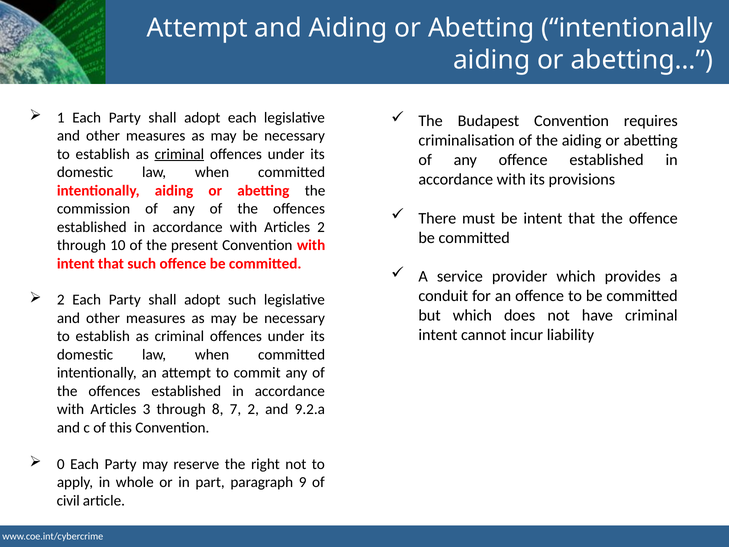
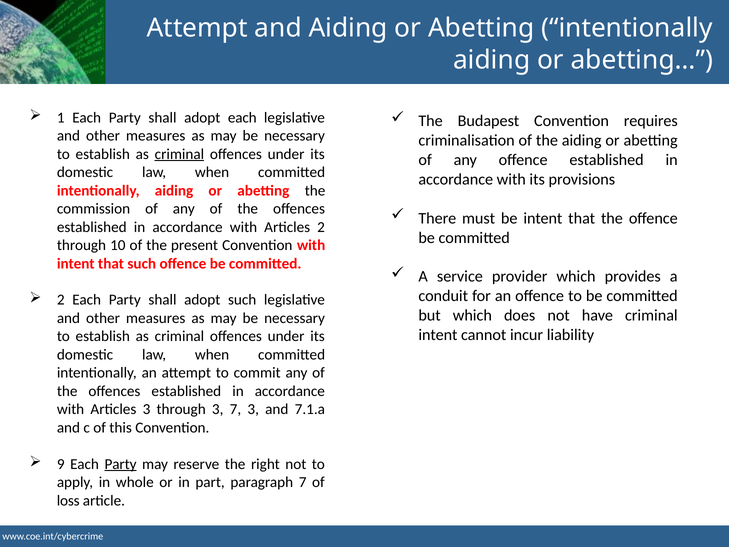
through 8: 8 -> 3
7 2: 2 -> 3
9.2.a: 9.2.a -> 7.1.a
0: 0 -> 9
Party at (121, 464) underline: none -> present
paragraph 9: 9 -> 7
civil: civil -> loss
